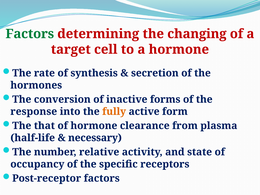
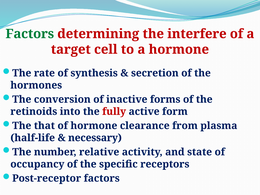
changing: changing -> interfere
response: response -> retinoids
fully colour: orange -> red
